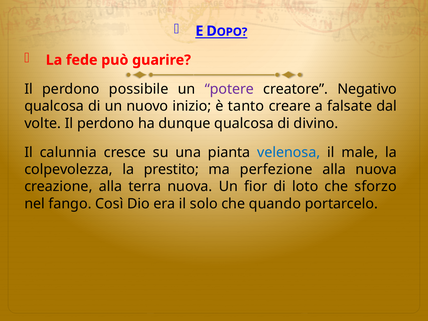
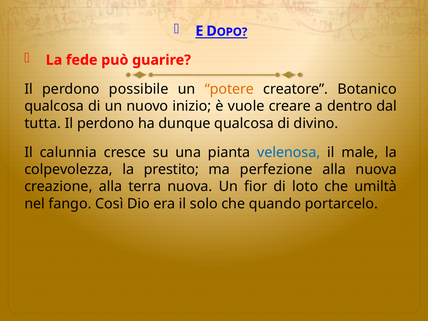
potere colour: purple -> orange
Negativo: Negativo -> Botanico
tanto: tanto -> vuole
falsate: falsate -> dentro
volte: volte -> tutta
sforzo: sforzo -> umiltà
